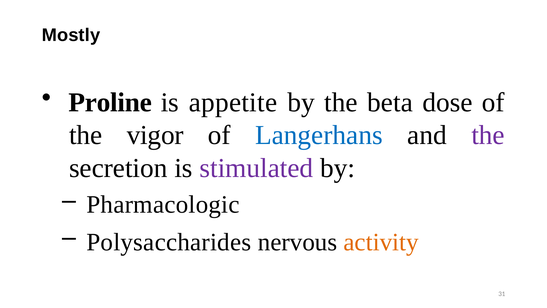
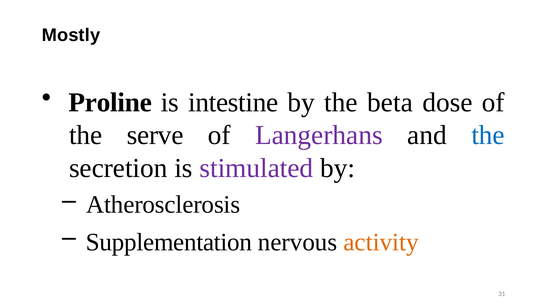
appetite: appetite -> intestine
vigor: vigor -> serve
Langerhans colour: blue -> purple
the at (488, 135) colour: purple -> blue
Pharmacologic: Pharmacologic -> Atherosclerosis
Polysaccharides: Polysaccharides -> Supplementation
